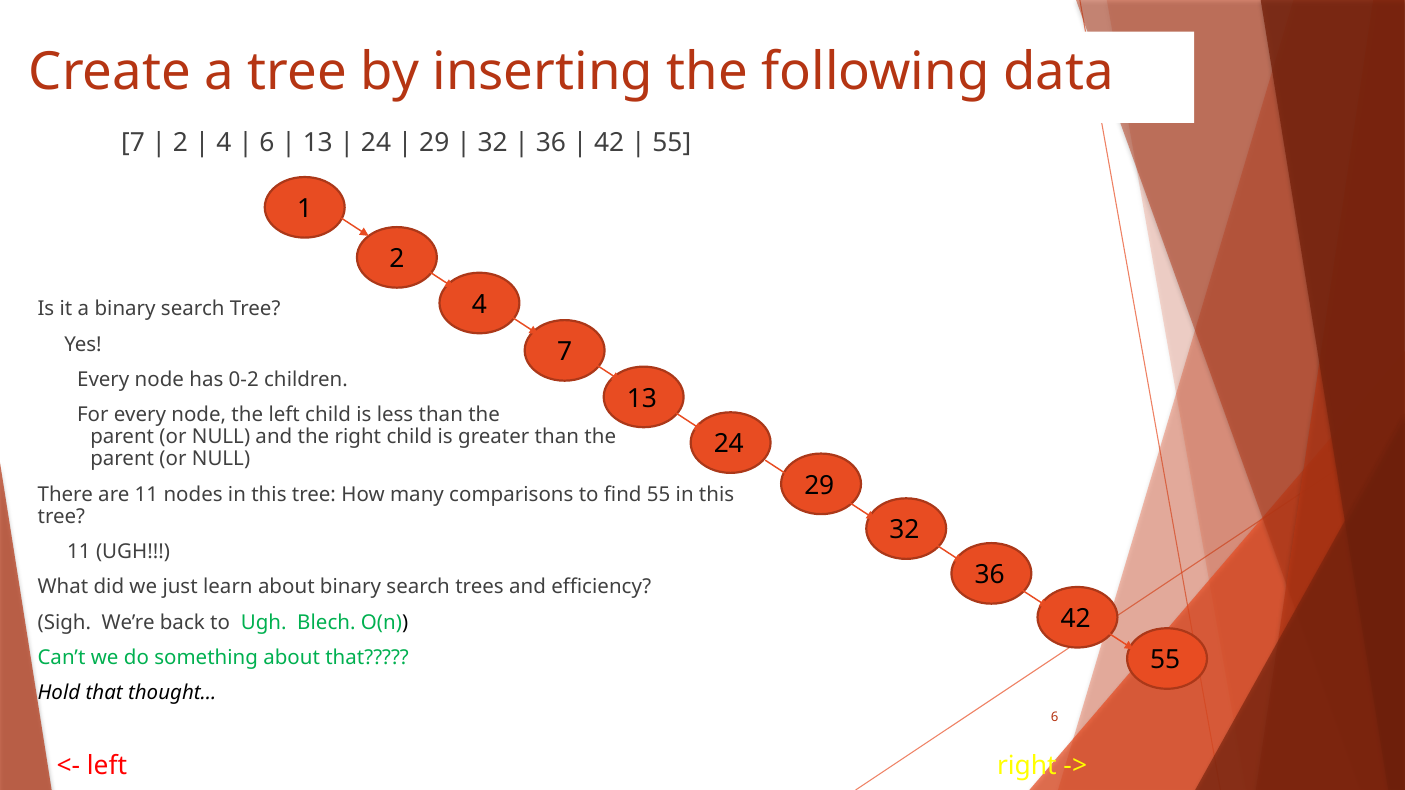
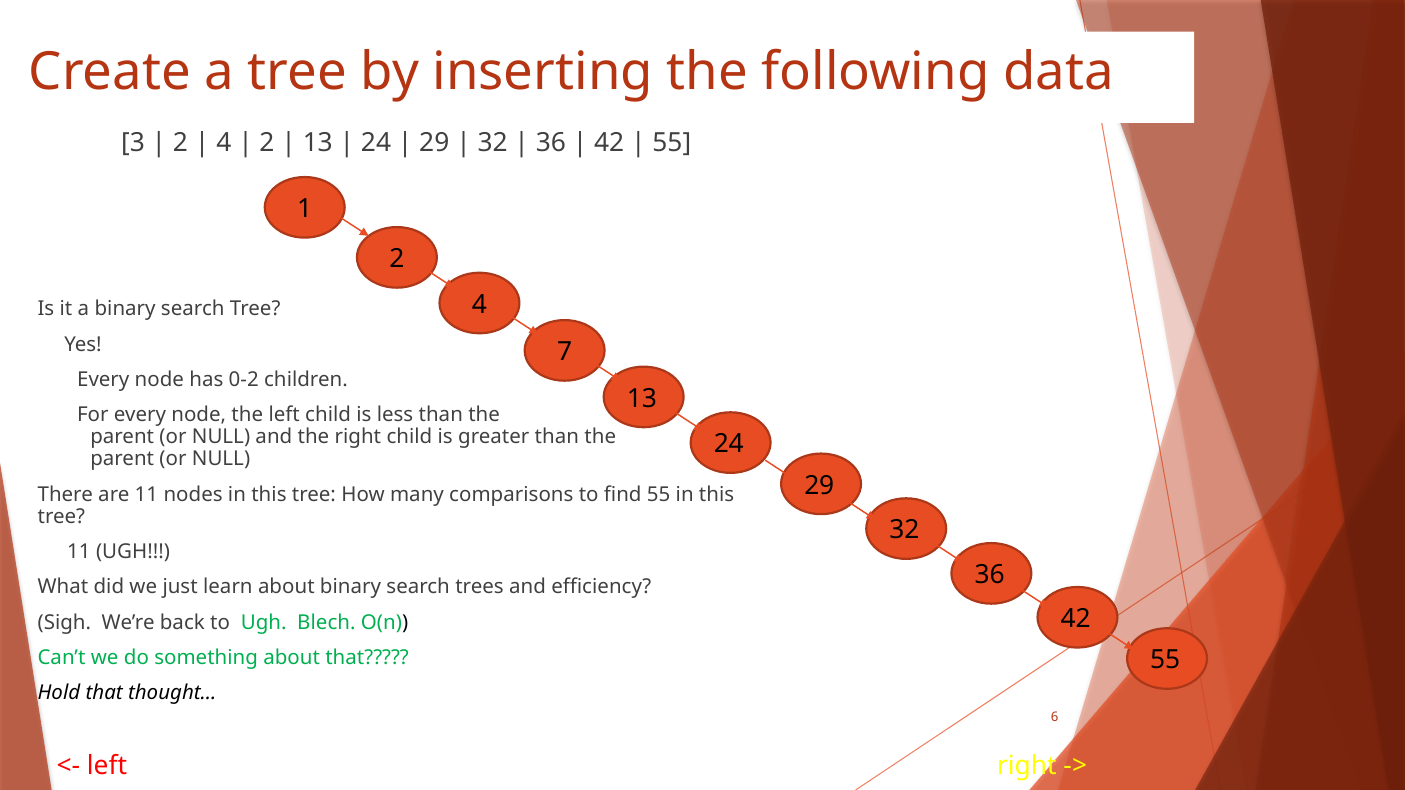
7 at (133, 143): 7 -> 3
6 at (267, 143): 6 -> 2
